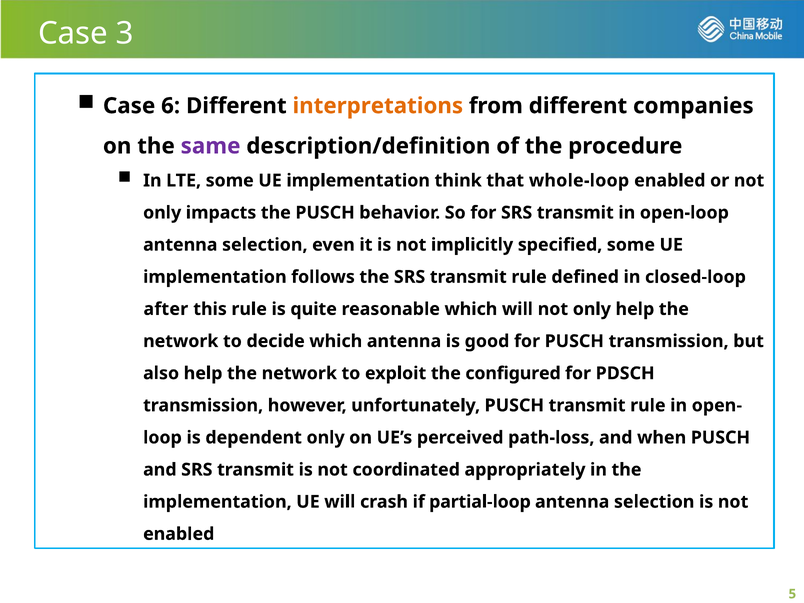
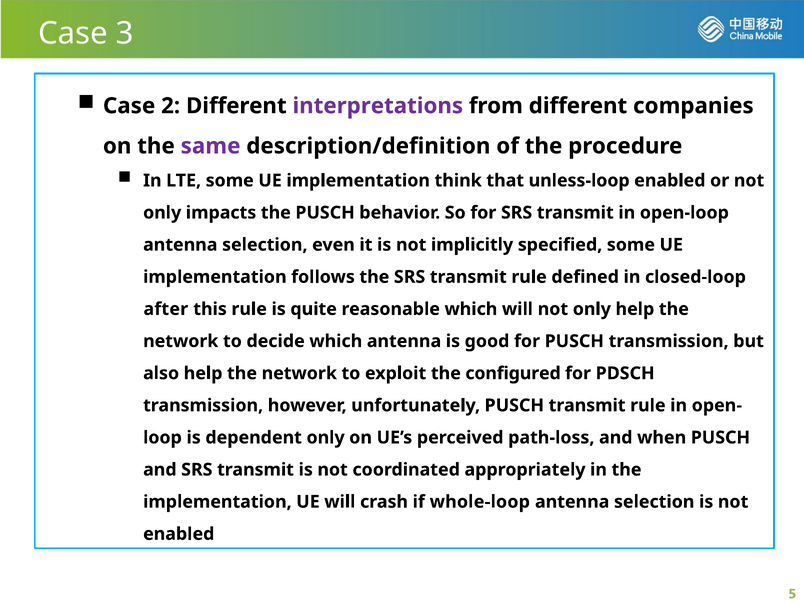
6: 6 -> 2
interpretations colour: orange -> purple
whole-loop: whole-loop -> unless-loop
partial-loop: partial-loop -> whole-loop
